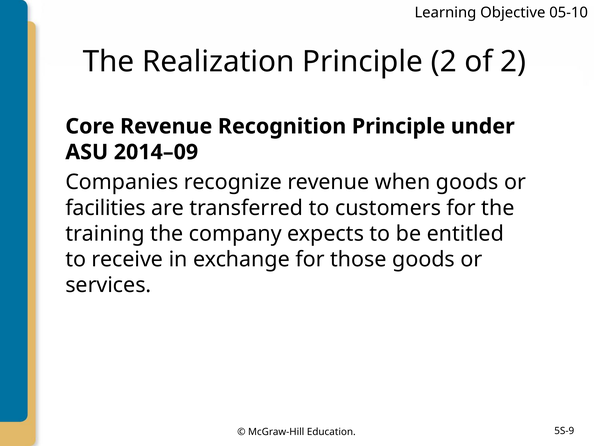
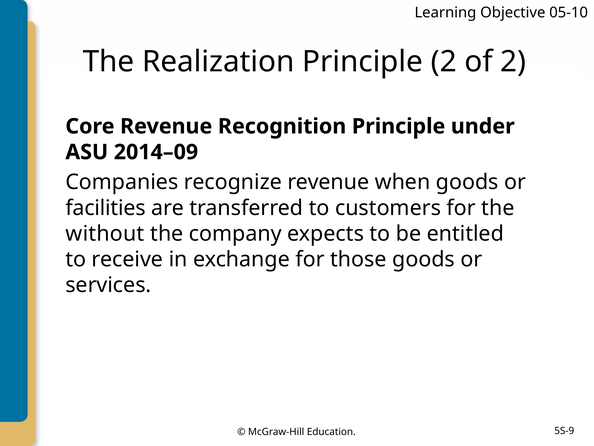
training: training -> without
